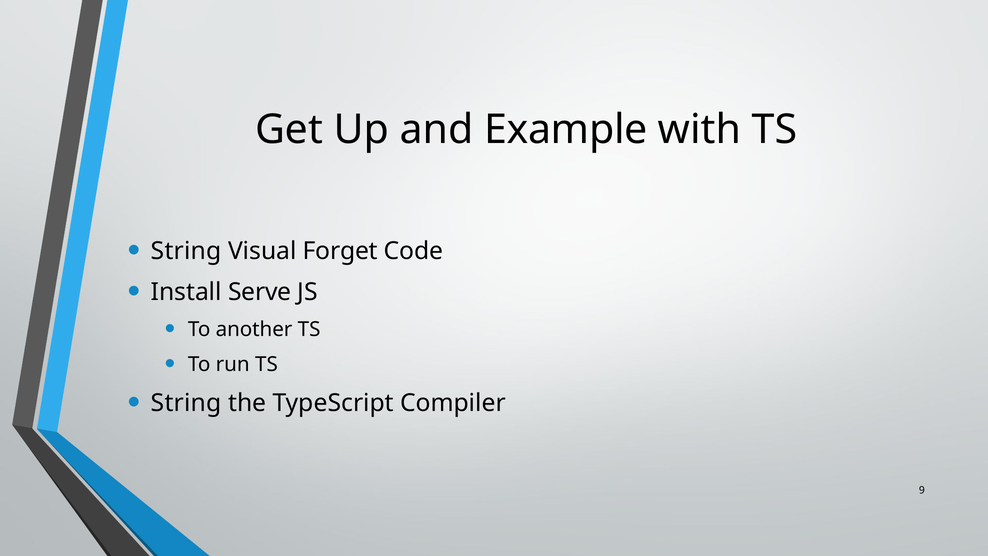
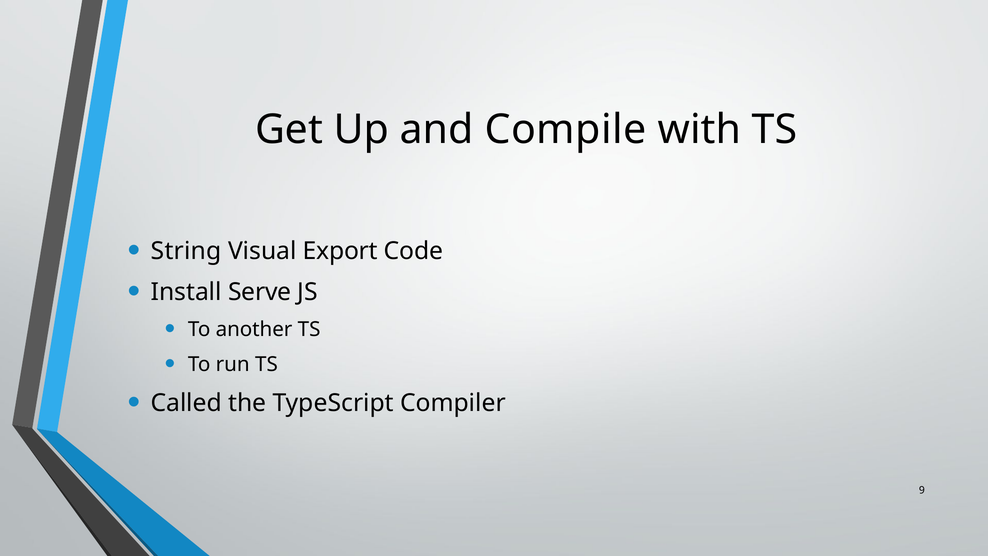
Example: Example -> Compile
Forget: Forget -> Export
String at (186, 403): String -> Called
